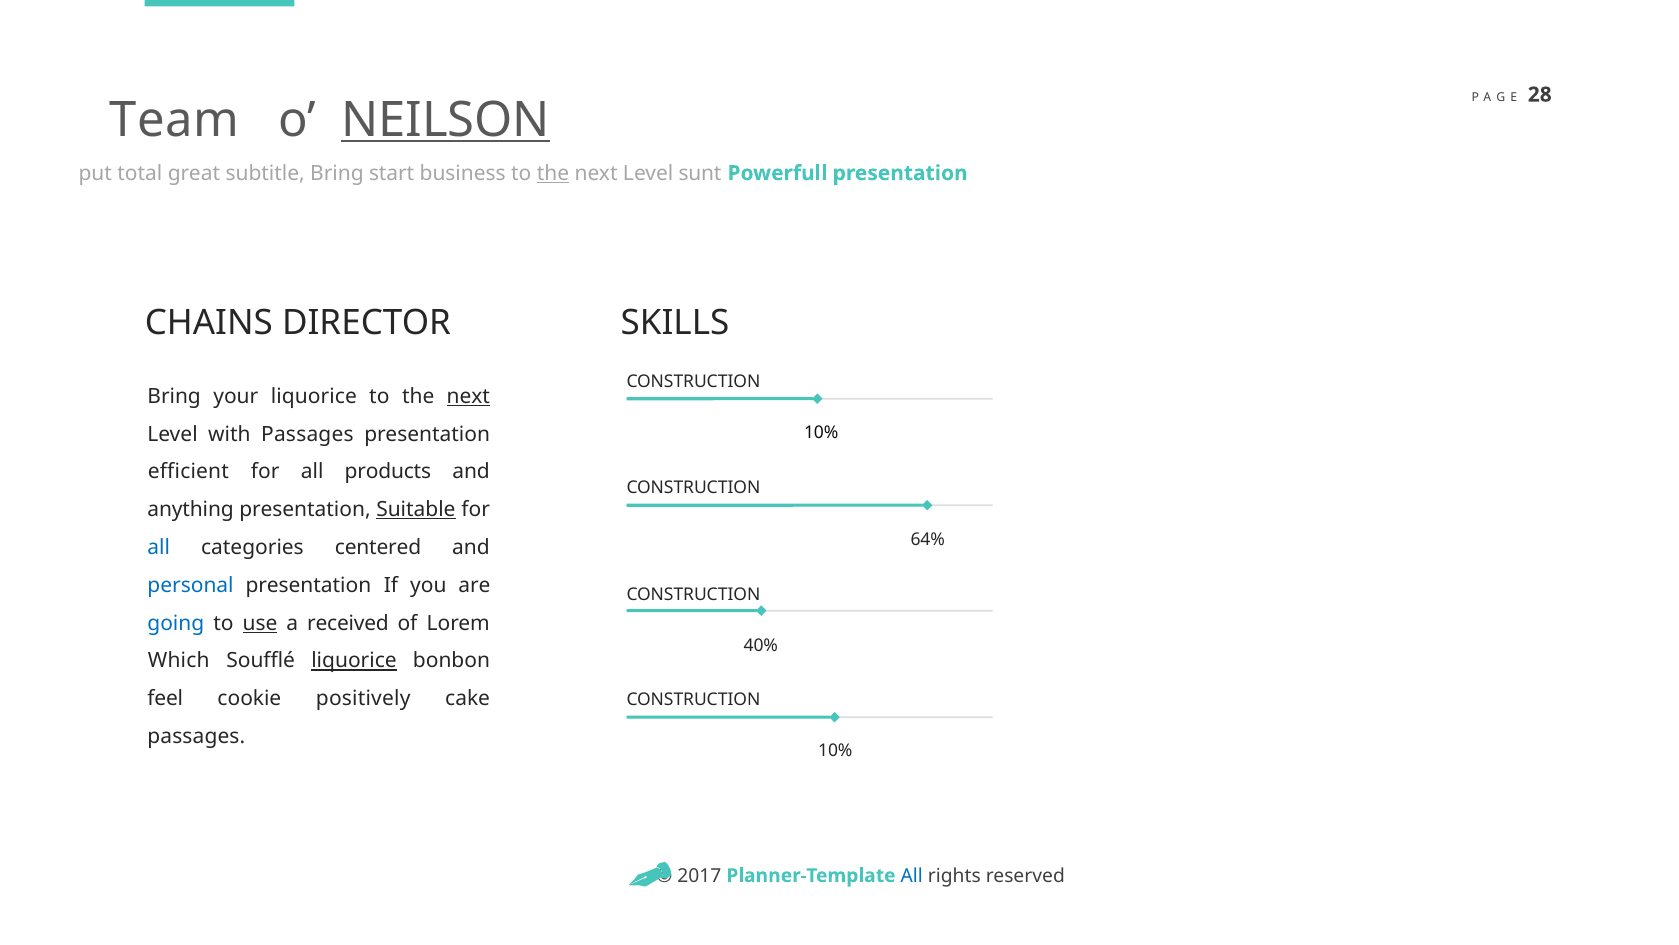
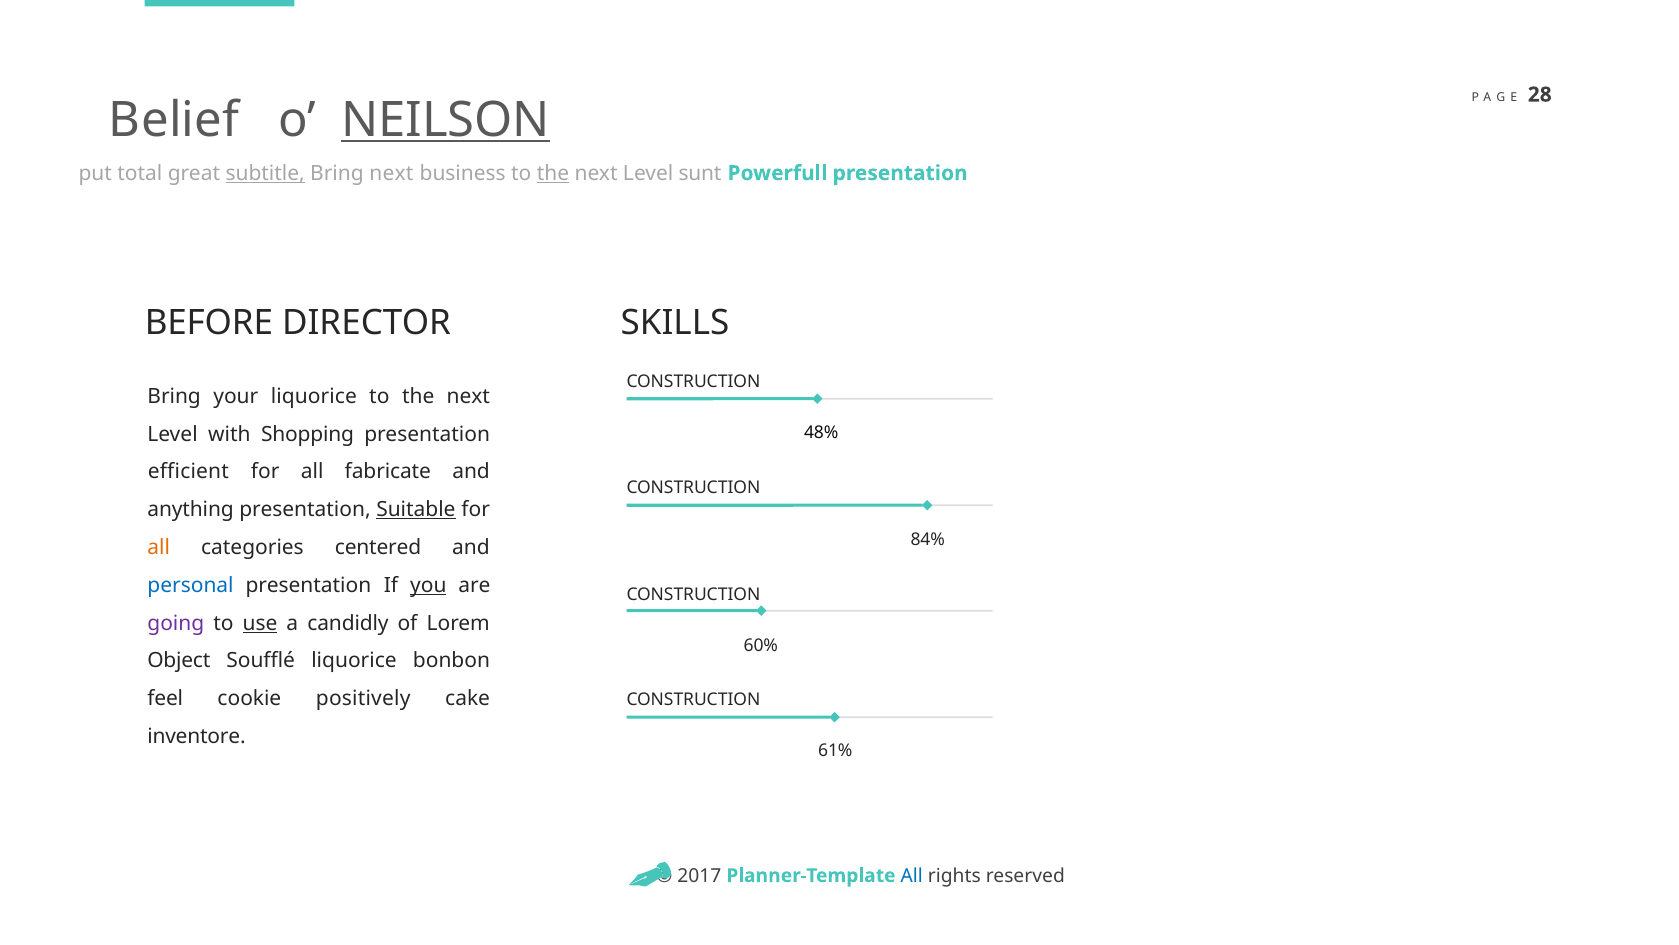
Team: Team -> Belief
subtitle underline: none -> present
Bring start: start -> next
CHAINS: CHAINS -> BEFORE
next at (468, 396) underline: present -> none
10% at (821, 432): 10% -> 48%
with Passages: Passages -> Shopping
products: products -> fabricate
64%: 64% -> 84%
all at (159, 547) colour: blue -> orange
you underline: none -> present
going colour: blue -> purple
received: received -> candidly
40%: 40% -> 60%
Which: Which -> Object
liquorice at (354, 661) underline: present -> none
passages at (196, 736): passages -> inventore
10% at (835, 750): 10% -> 61%
